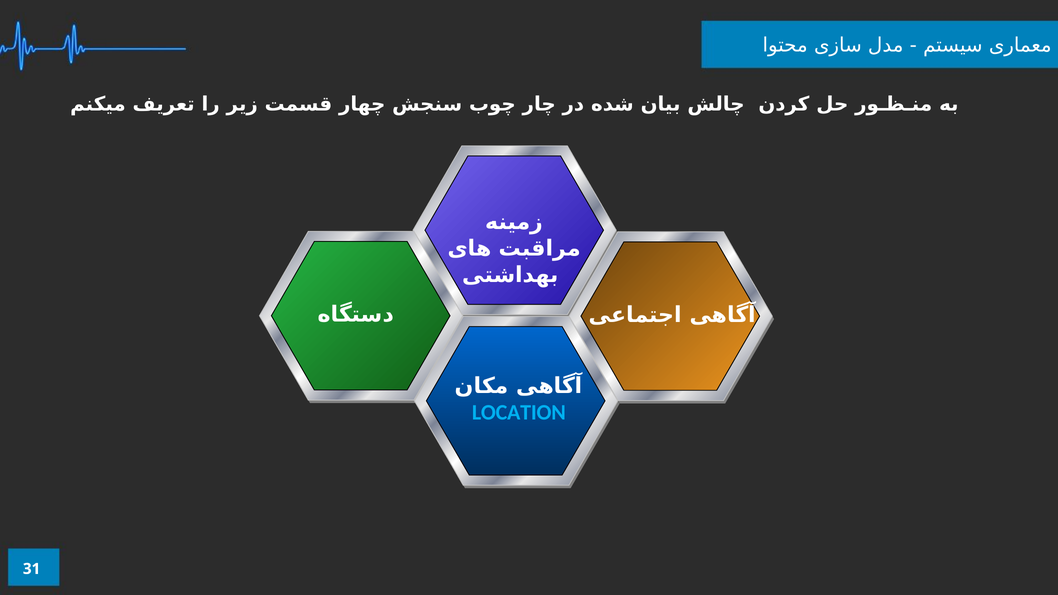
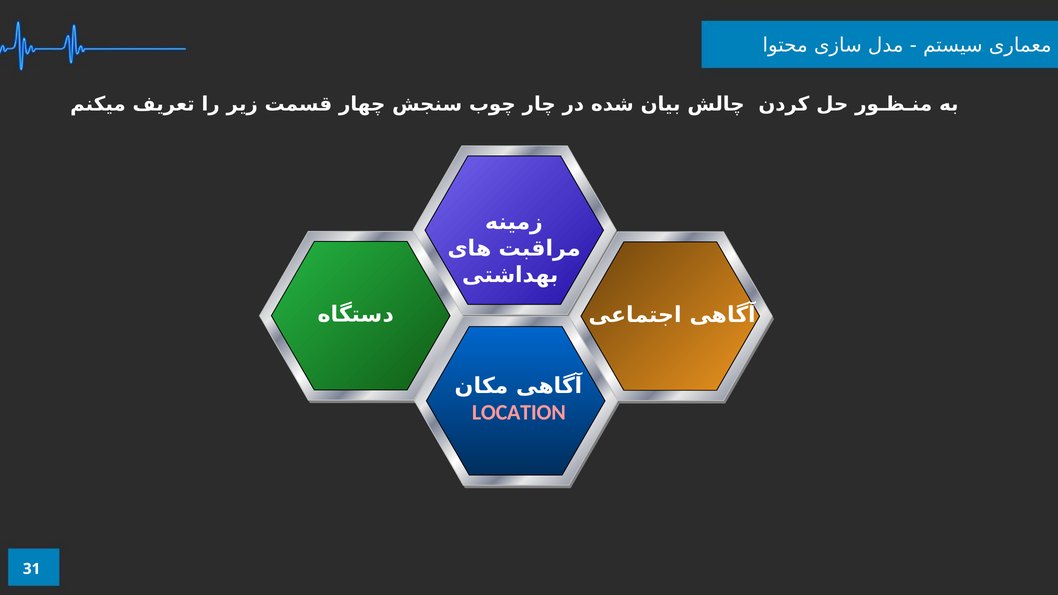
LOCATION colour: light blue -> pink
